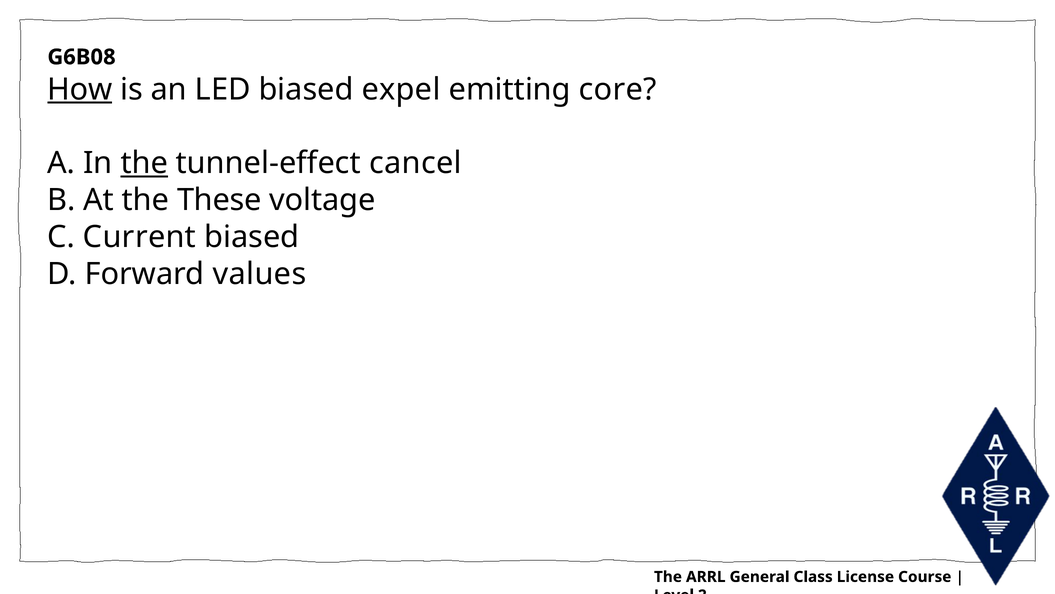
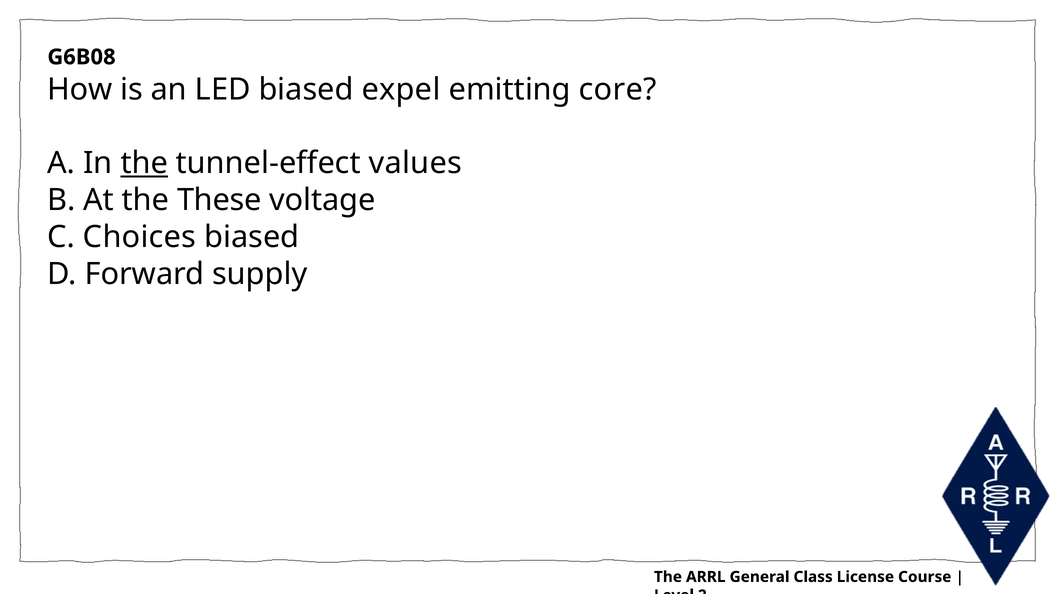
How underline: present -> none
cancel: cancel -> values
Current: Current -> Choices
values: values -> supply
